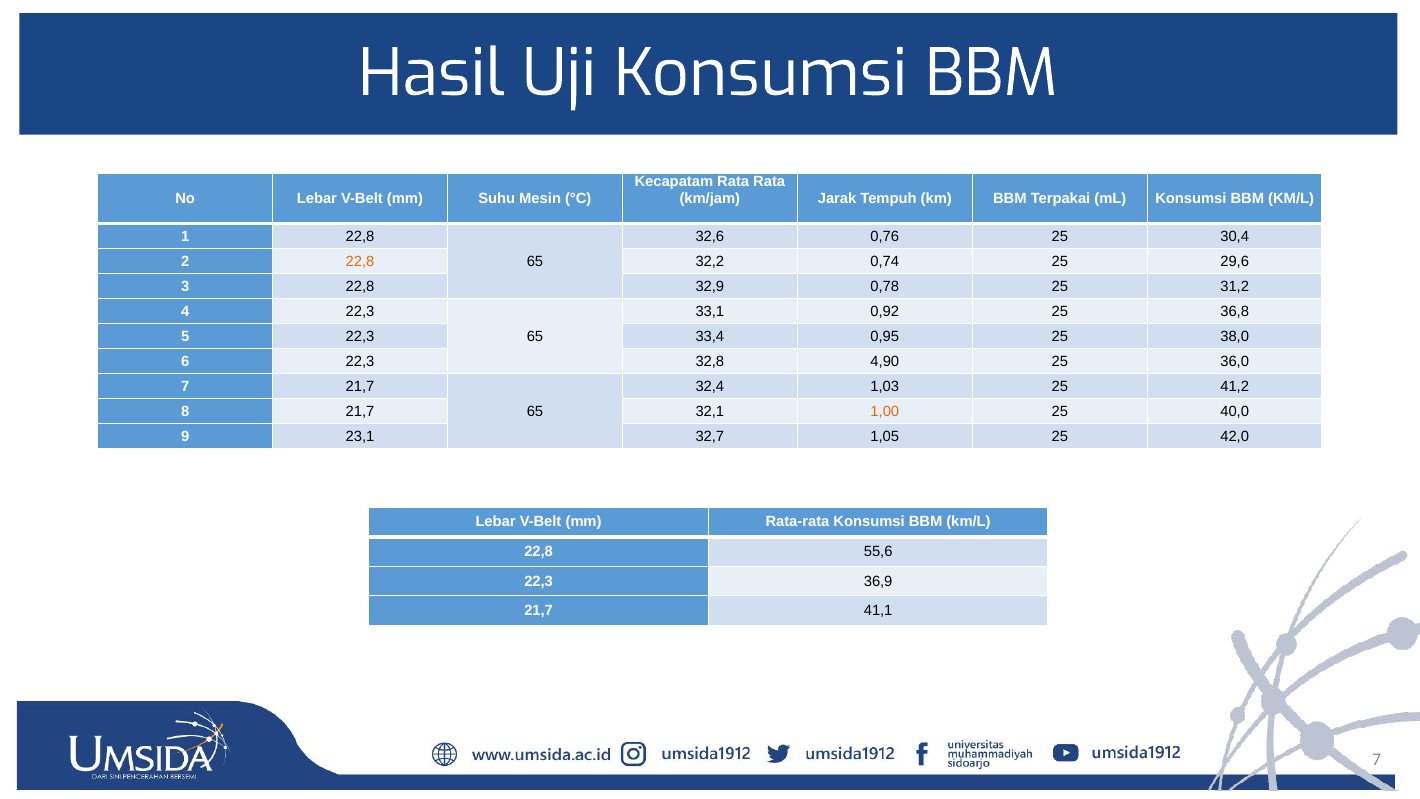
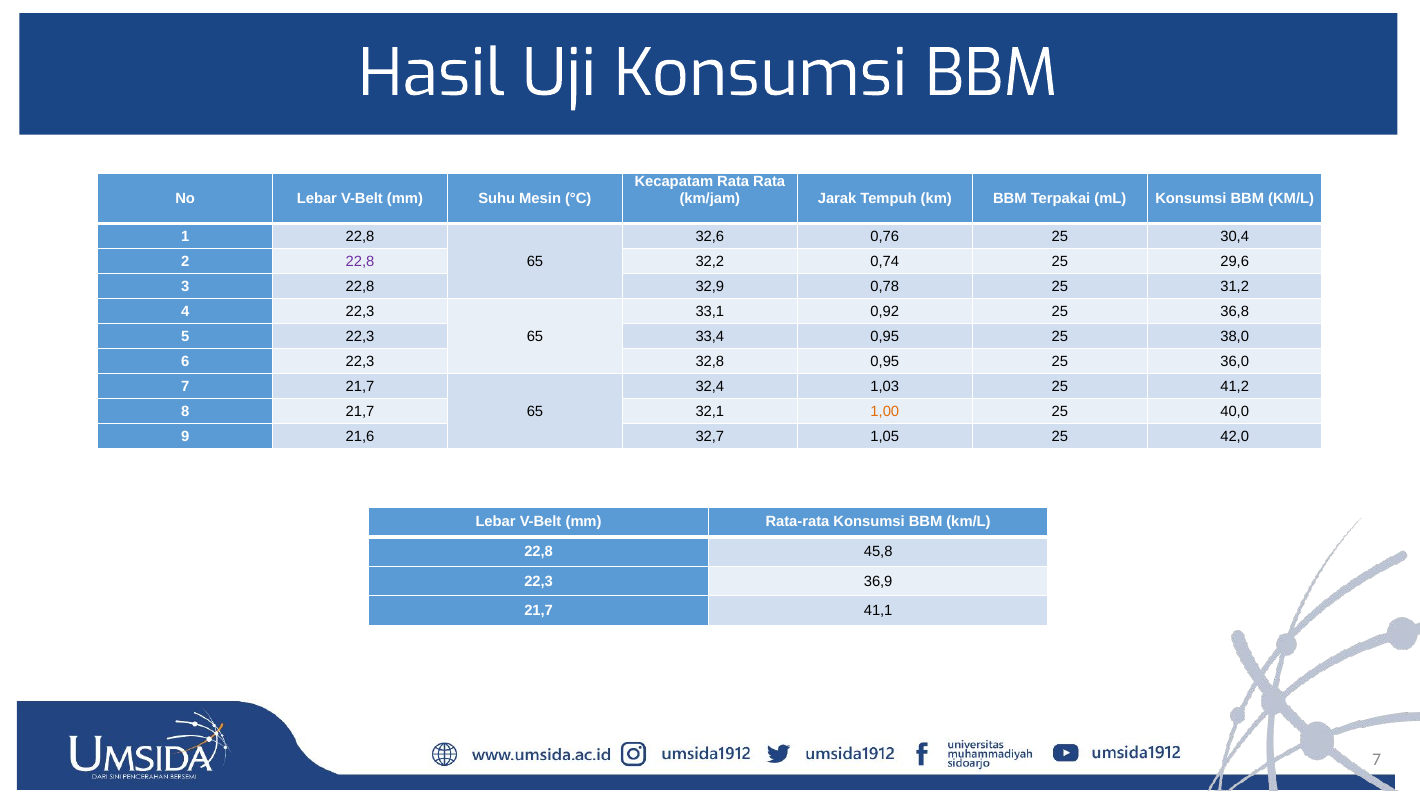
22,8 at (360, 261) colour: orange -> purple
32,8 4,90: 4,90 -> 0,95
23,1: 23,1 -> 21,6
55,6: 55,6 -> 45,8
